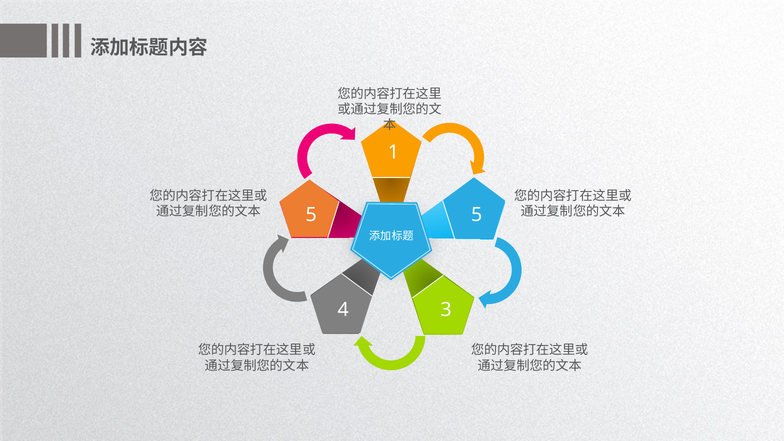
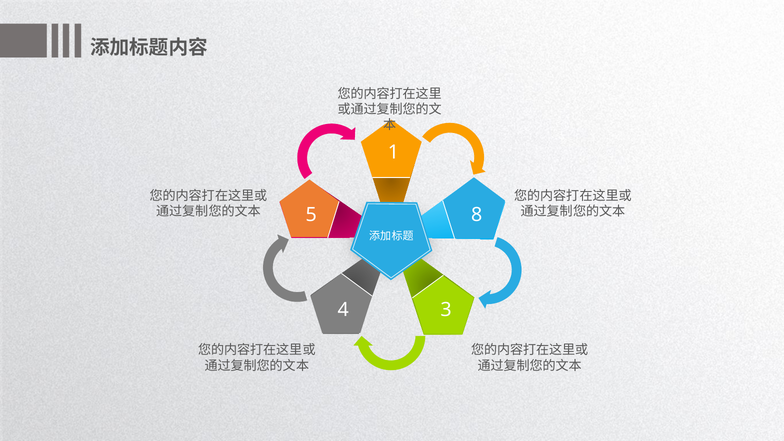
5 5: 5 -> 8
